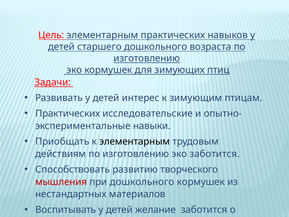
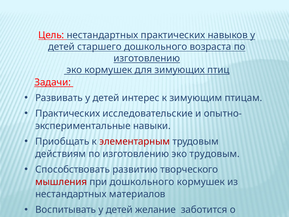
Цель элементарным: элементарным -> нестандартных
элементарным at (135, 141) colour: black -> red
эко заботится: заботится -> трудовым
